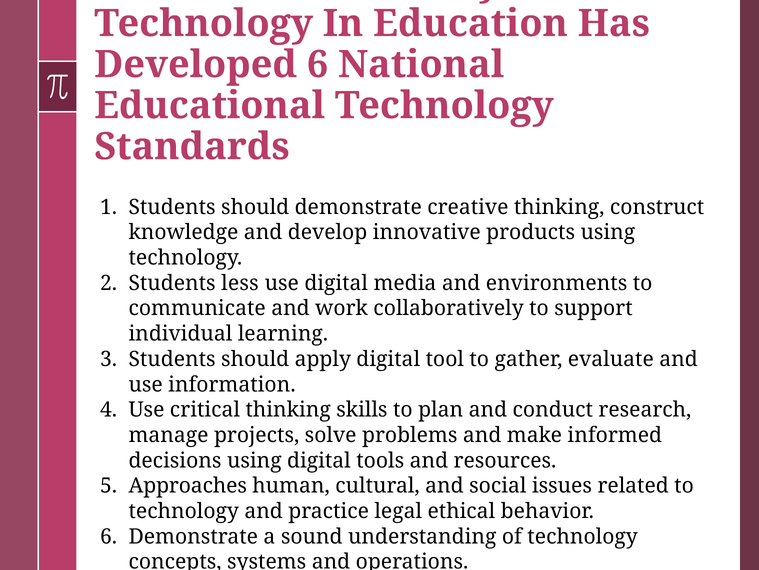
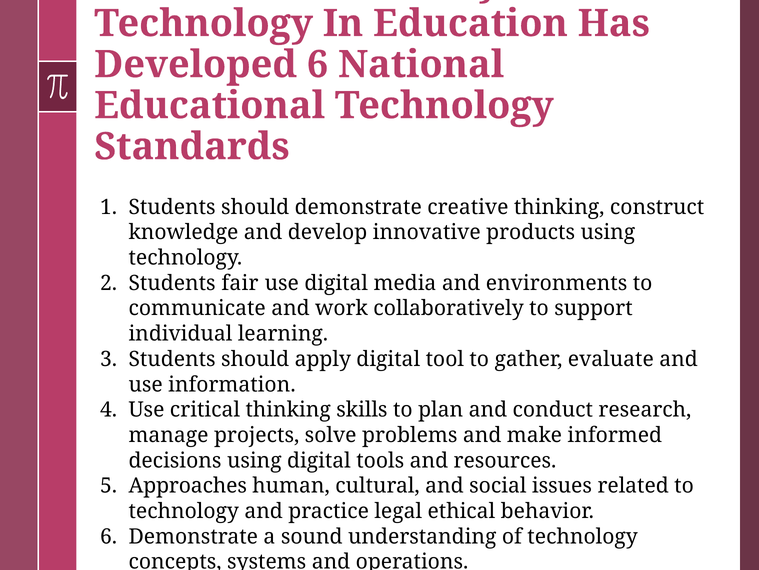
less: less -> fair
